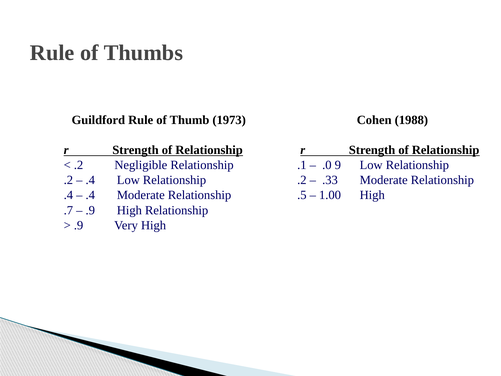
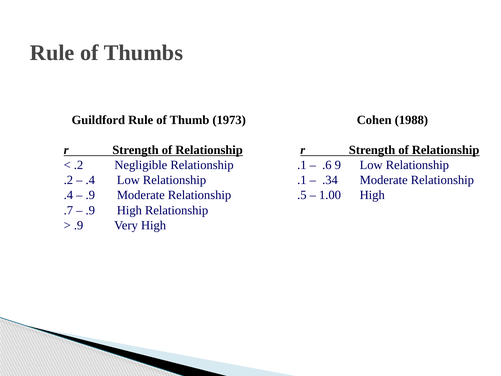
.0: .0 -> .6
.2 at (302, 180): .2 -> .1
.33: .33 -> .34
.4 at (90, 195): .4 -> .9
